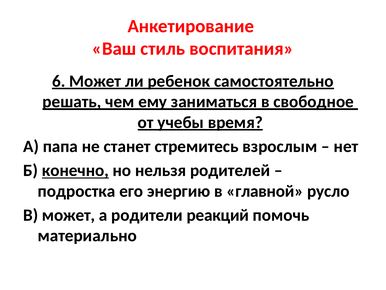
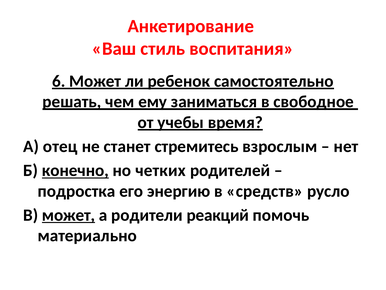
папа: папа -> отец
нельзя: нельзя -> четких
главной: главной -> средств
может at (69, 215) underline: none -> present
